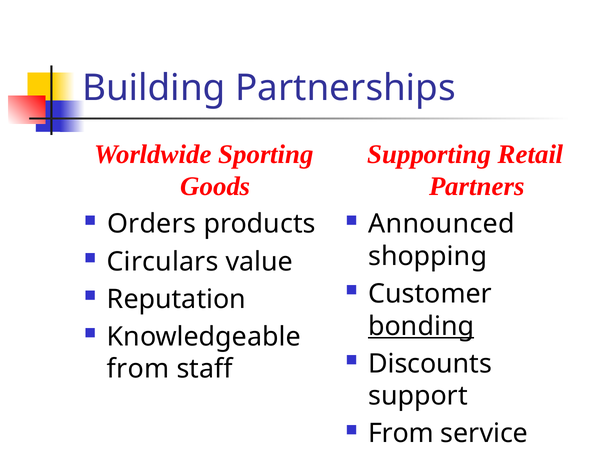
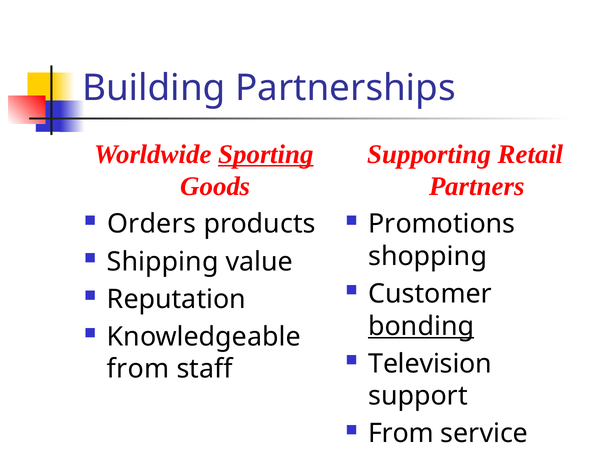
Sporting underline: none -> present
Announced: Announced -> Promotions
Circulars: Circulars -> Shipping
Discounts: Discounts -> Television
